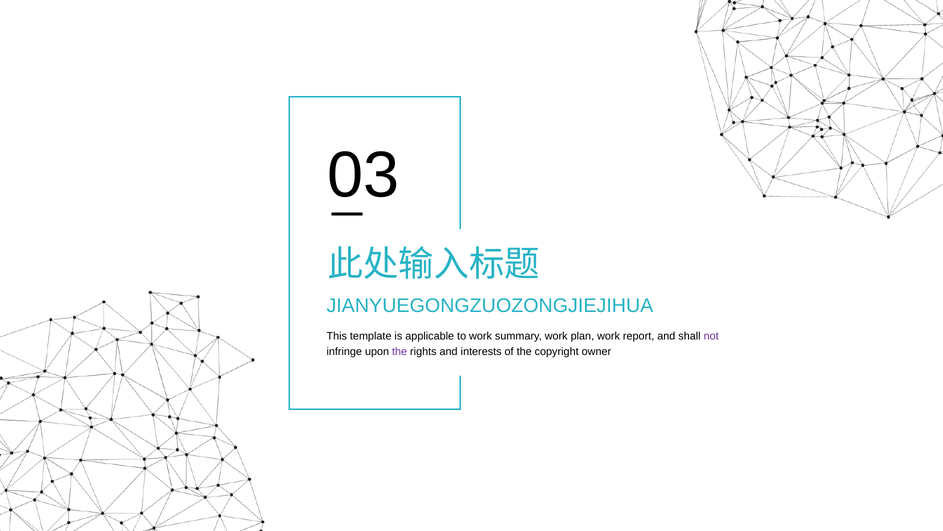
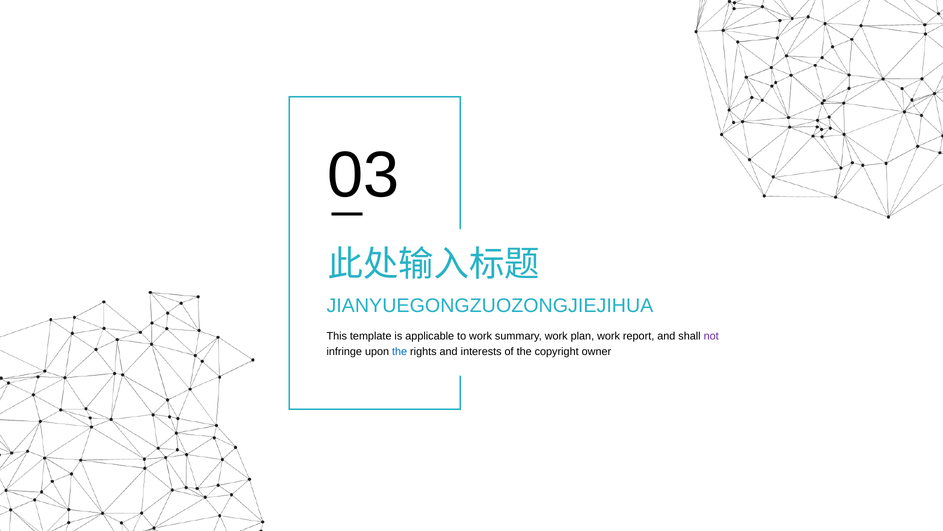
the at (400, 351) colour: purple -> blue
